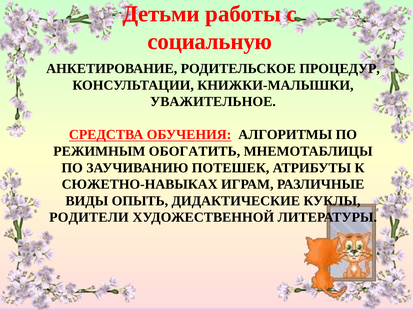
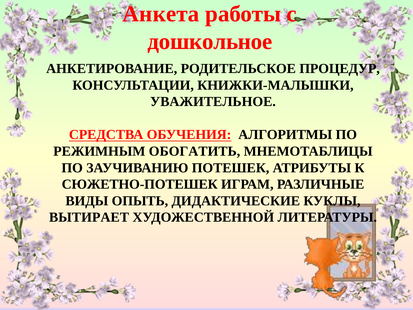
Детьми: Детьми -> Анкета
социальную: социальную -> дошкольное
СЮЖЕТНО-НАВЫКАХ: СЮЖЕТНО-НАВЫКАХ -> СЮЖЕТНО-ПОТЕШЕК
РОДИТЕЛИ: РОДИТЕЛИ -> ВЫТИРАЕТ
